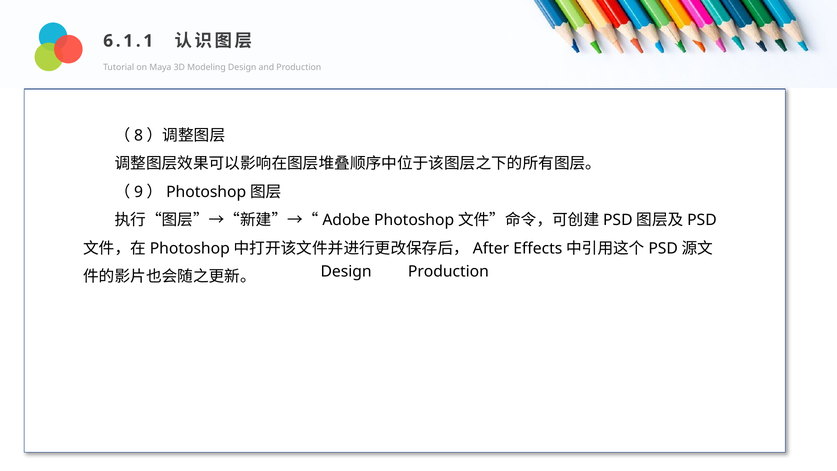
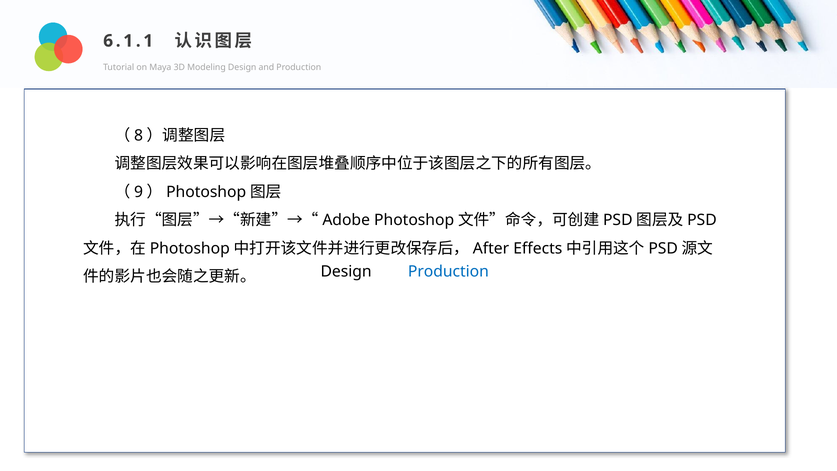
Production at (448, 272) colour: black -> blue
